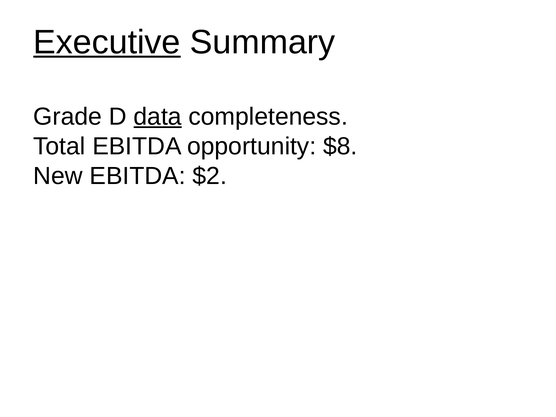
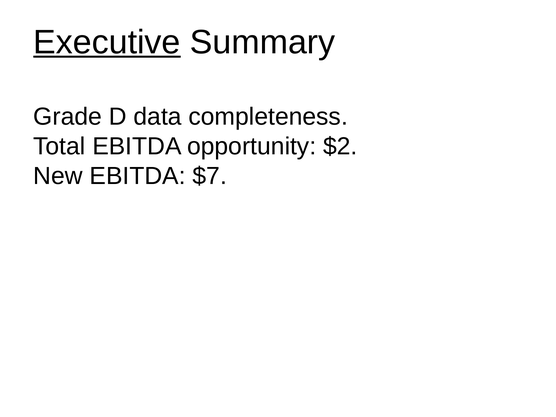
data underline: present -> none
$8: $8 -> $2
$2: $2 -> $7
